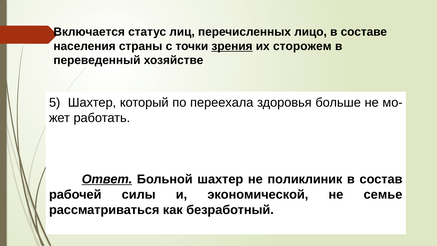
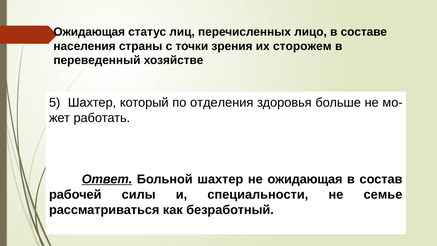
Включается at (89, 32): Включается -> Ожидающая
зрения underline: present -> none
переехала: переехала -> отделения
не поликлиник: поликлиник -> ожидающая
экономической: экономической -> специальности
